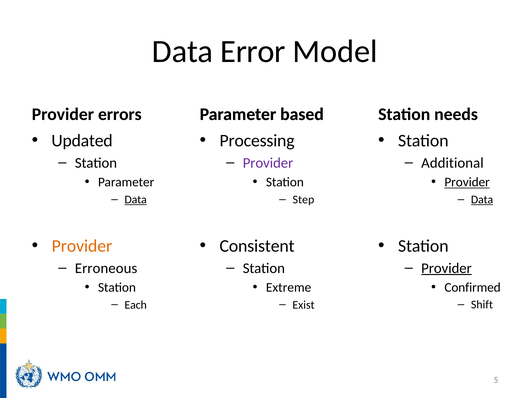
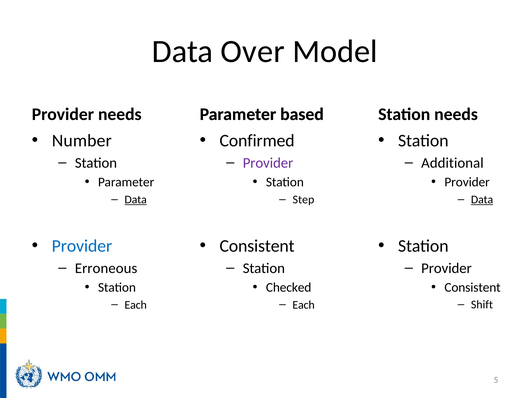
Error: Error -> Over
Provider errors: errors -> needs
Updated: Updated -> Number
Processing: Processing -> Confirmed
Provider at (467, 182) underline: present -> none
Provider at (82, 246) colour: orange -> blue
Provider at (446, 268) underline: present -> none
Extreme: Extreme -> Checked
Confirmed at (473, 287): Confirmed -> Consistent
Exist at (304, 304): Exist -> Each
